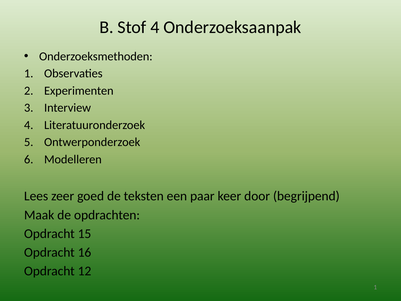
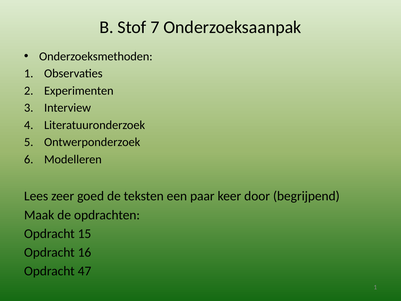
Stof 4: 4 -> 7
12: 12 -> 47
